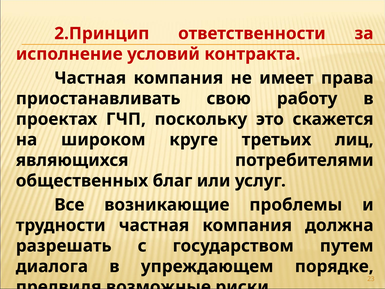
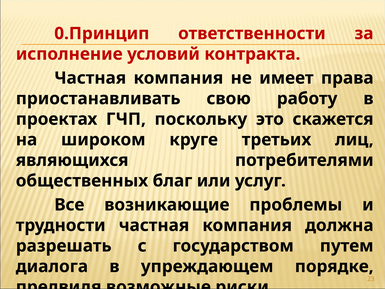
2.Принцип: 2.Принцип -> 0.Принцип
